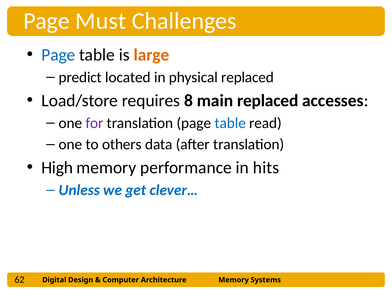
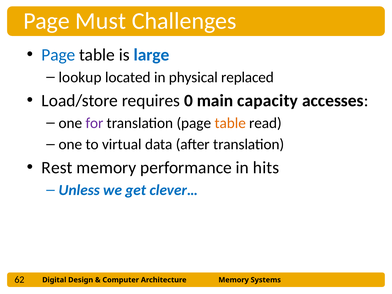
large colour: orange -> blue
predict: predict -> lookup
8: 8 -> 0
main replaced: replaced -> capacity
table at (230, 123) colour: blue -> orange
others: others -> virtual
High: High -> Rest
